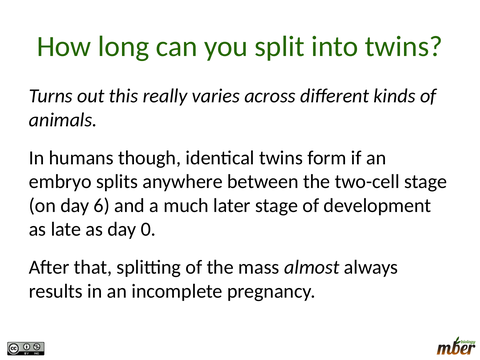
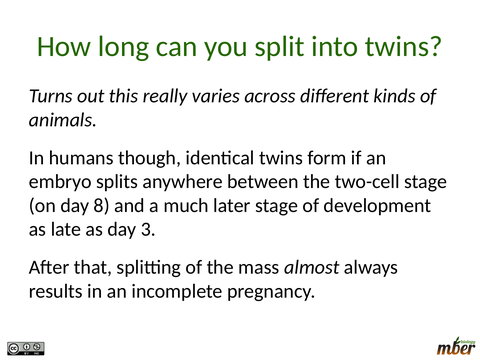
6: 6 -> 8
0: 0 -> 3
